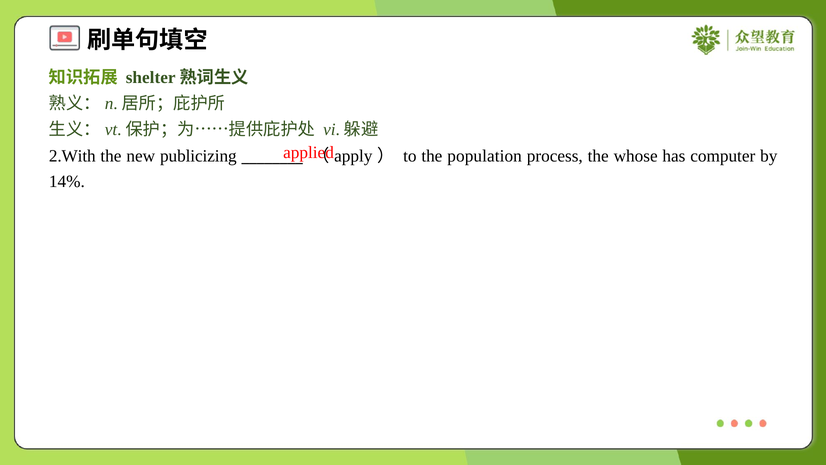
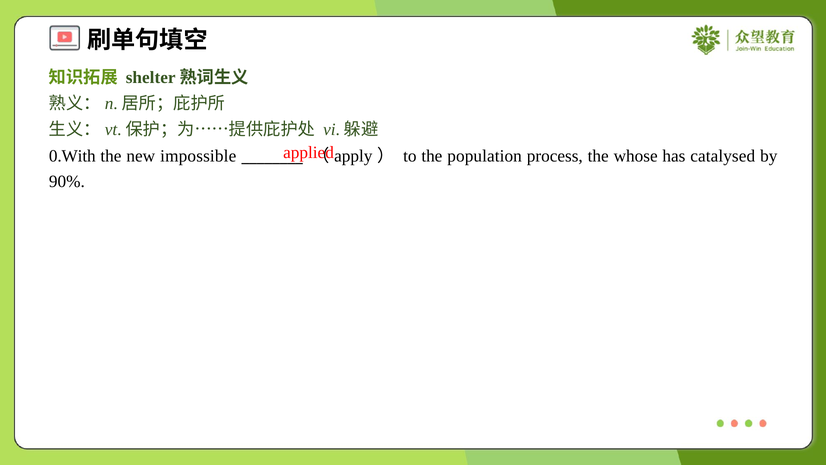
2.With: 2.With -> 0.With
publicizing: publicizing -> impossible
computer: computer -> catalysed
14%: 14% -> 90%
